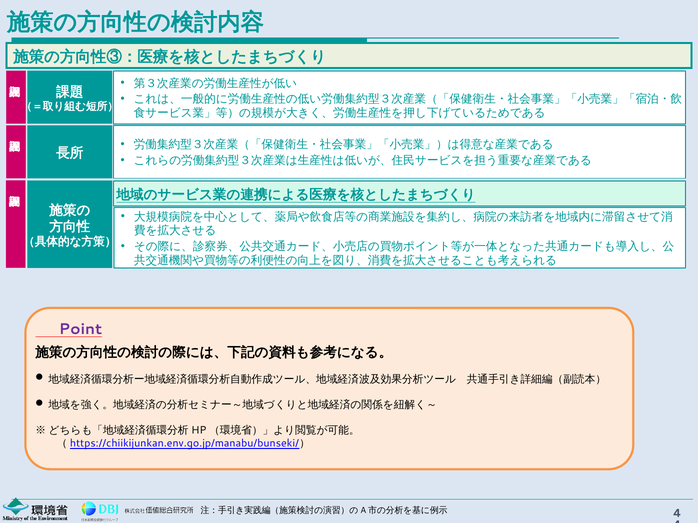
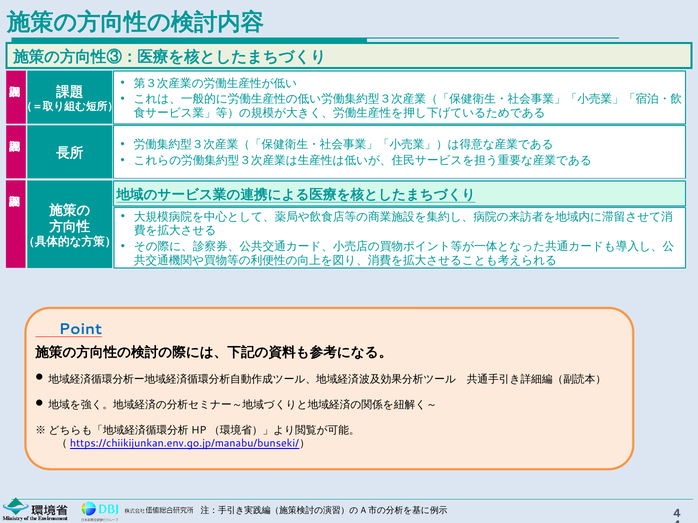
Point colour: purple -> blue
